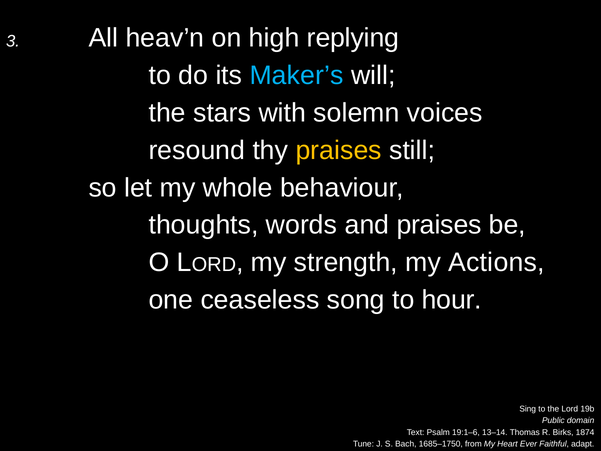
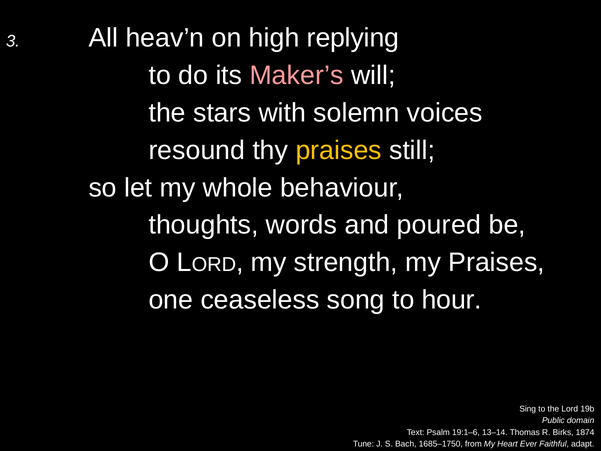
Maker’s colour: light blue -> pink
and praises: praises -> poured
my Actions: Actions -> Praises
